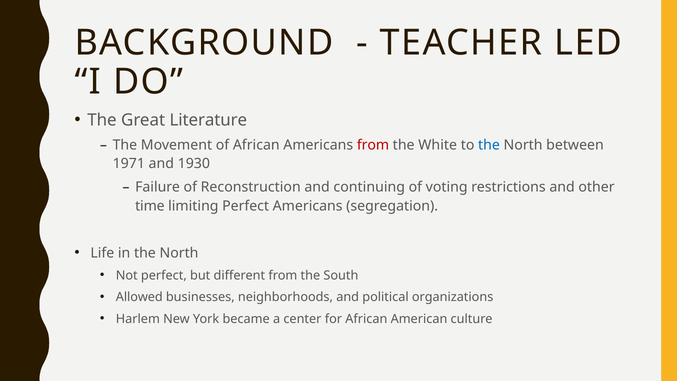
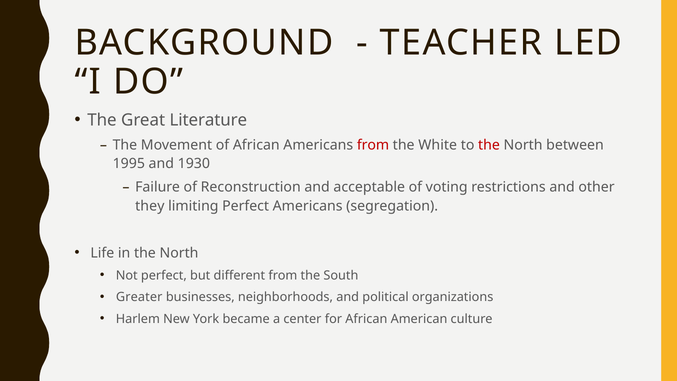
the at (489, 145) colour: blue -> red
1971: 1971 -> 1995
continuing: continuing -> acceptable
time: time -> they
Allowed: Allowed -> Greater
